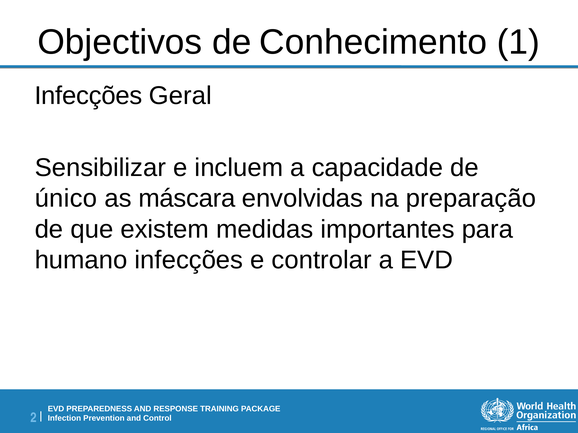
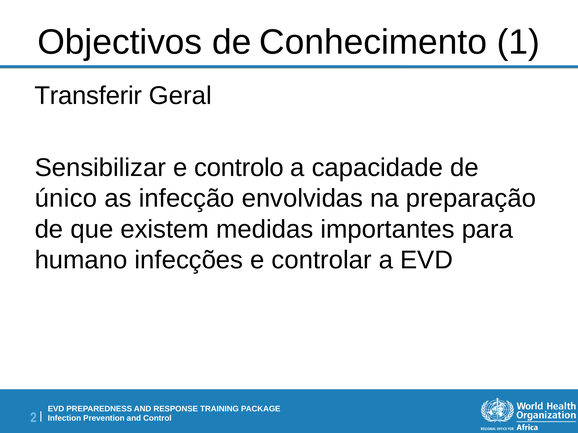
Infecções at (88, 96): Infecções -> Transferir
incluem: incluem -> controlo
máscara: máscara -> infecção
